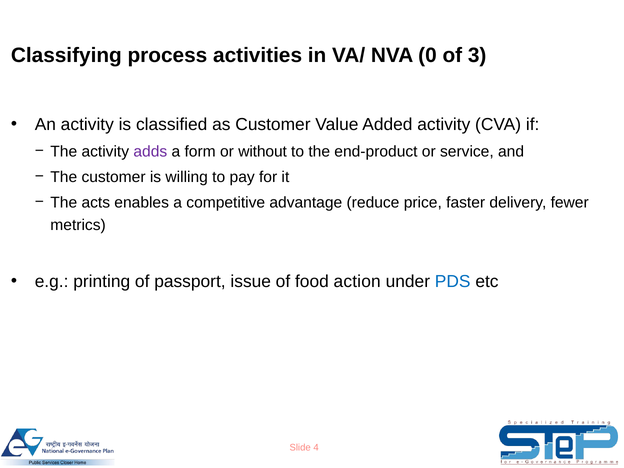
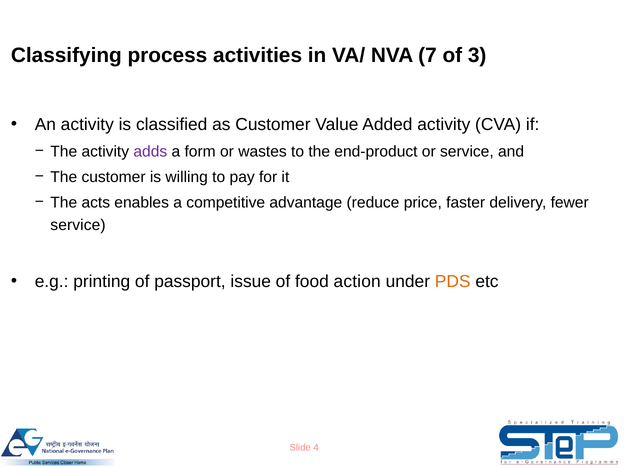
0: 0 -> 7
without: without -> wastes
metrics at (78, 225): metrics -> service
PDS colour: blue -> orange
